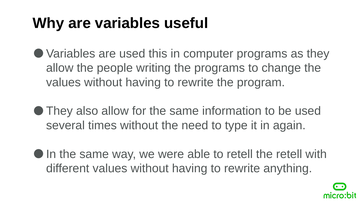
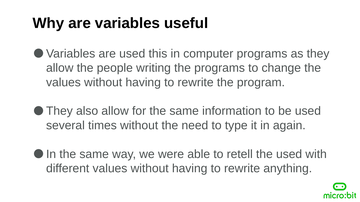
the retell: retell -> used
